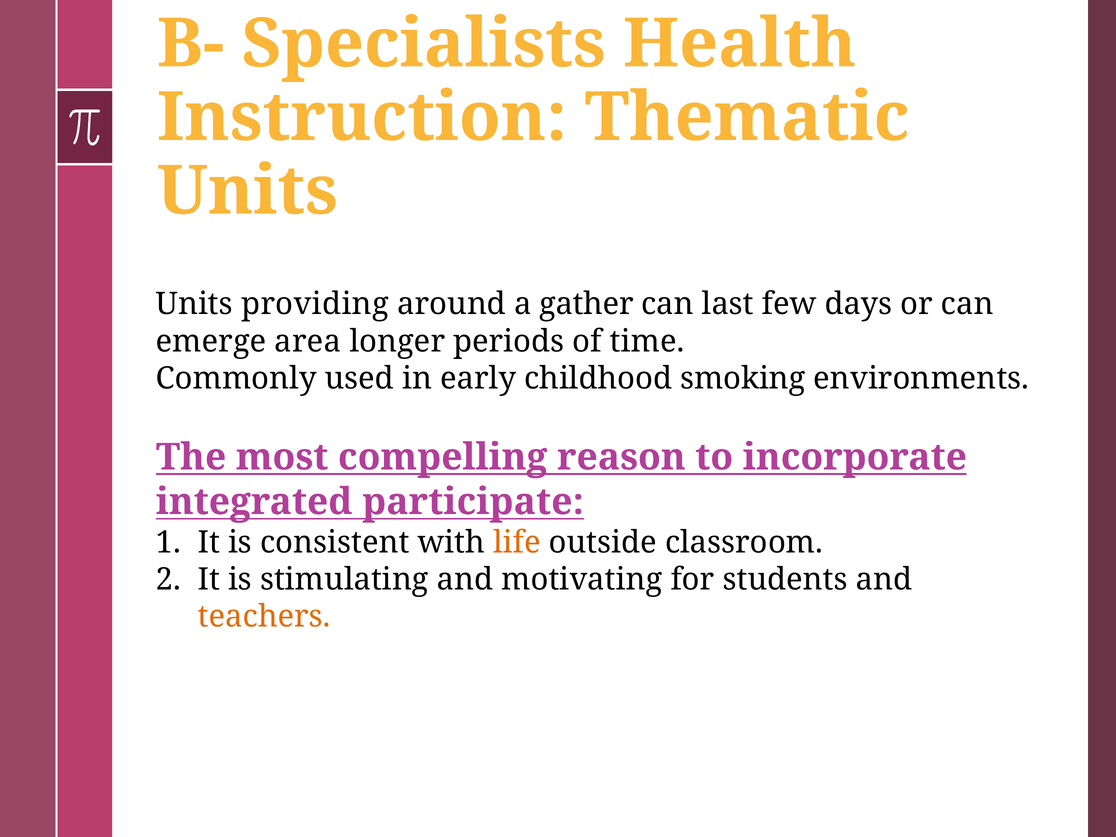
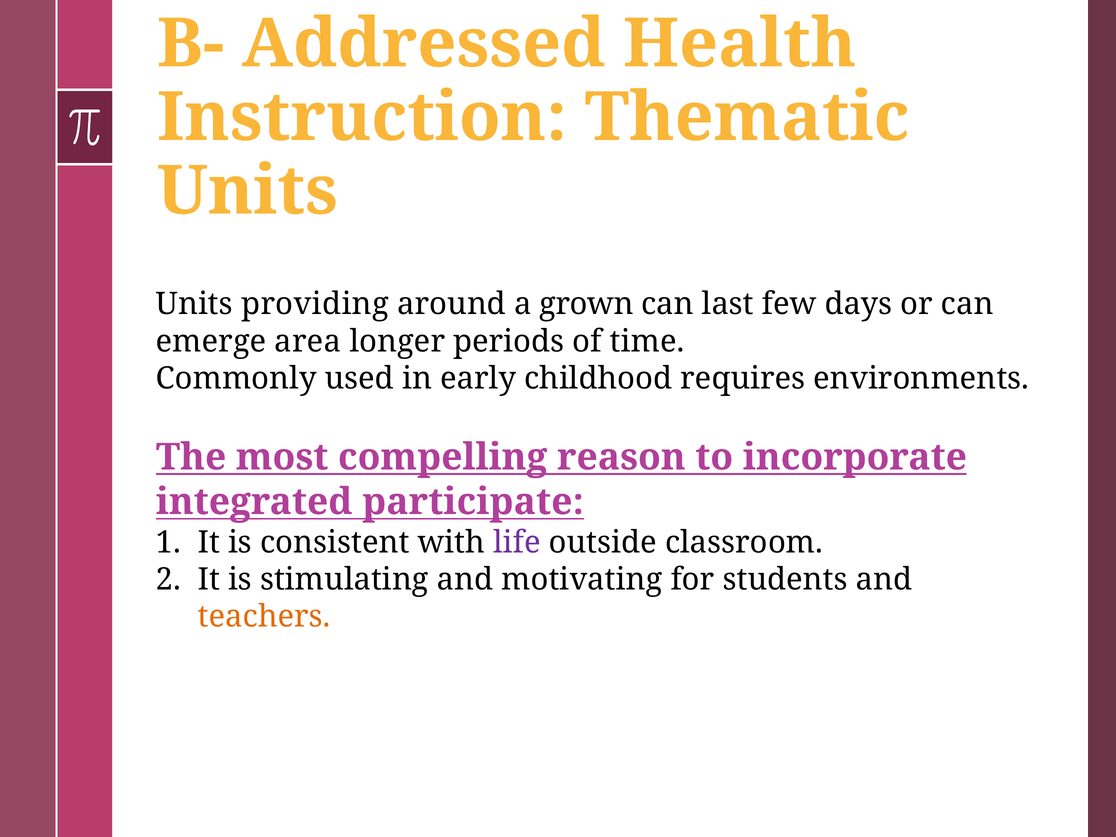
Specialists: Specialists -> Addressed
gather: gather -> grown
smoking: smoking -> requires
life colour: orange -> purple
